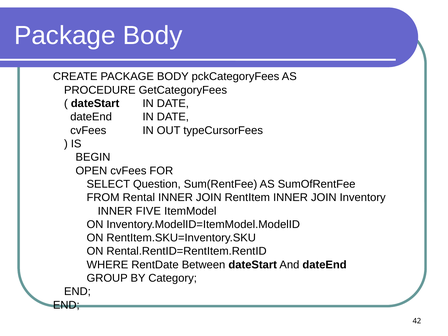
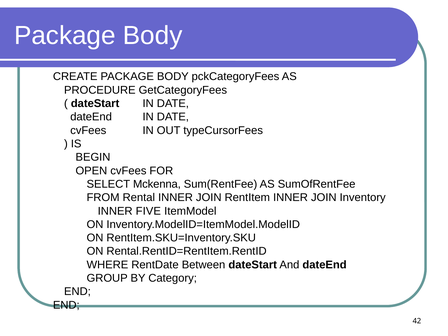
Question: Question -> Mckenna
